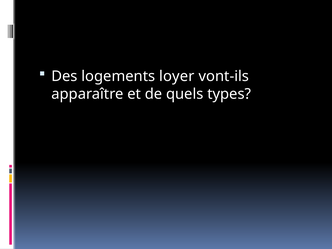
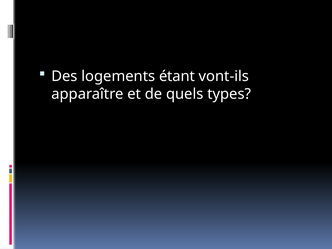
loyer: loyer -> étant
